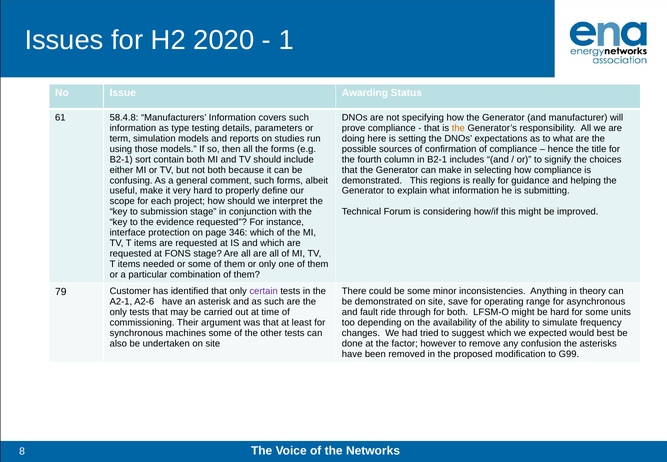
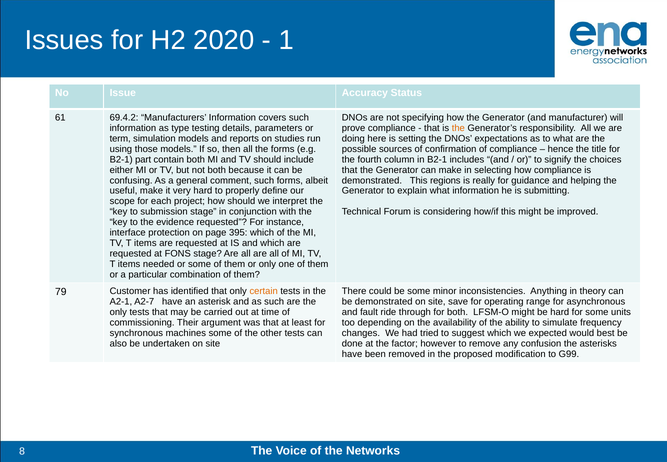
Awarding: Awarding -> Accuracy
58.4.8: 58.4.8 -> 69.4.2
sort: sort -> part
346: 346 -> 395
certain colour: purple -> orange
A2-6: A2-6 -> A2-7
